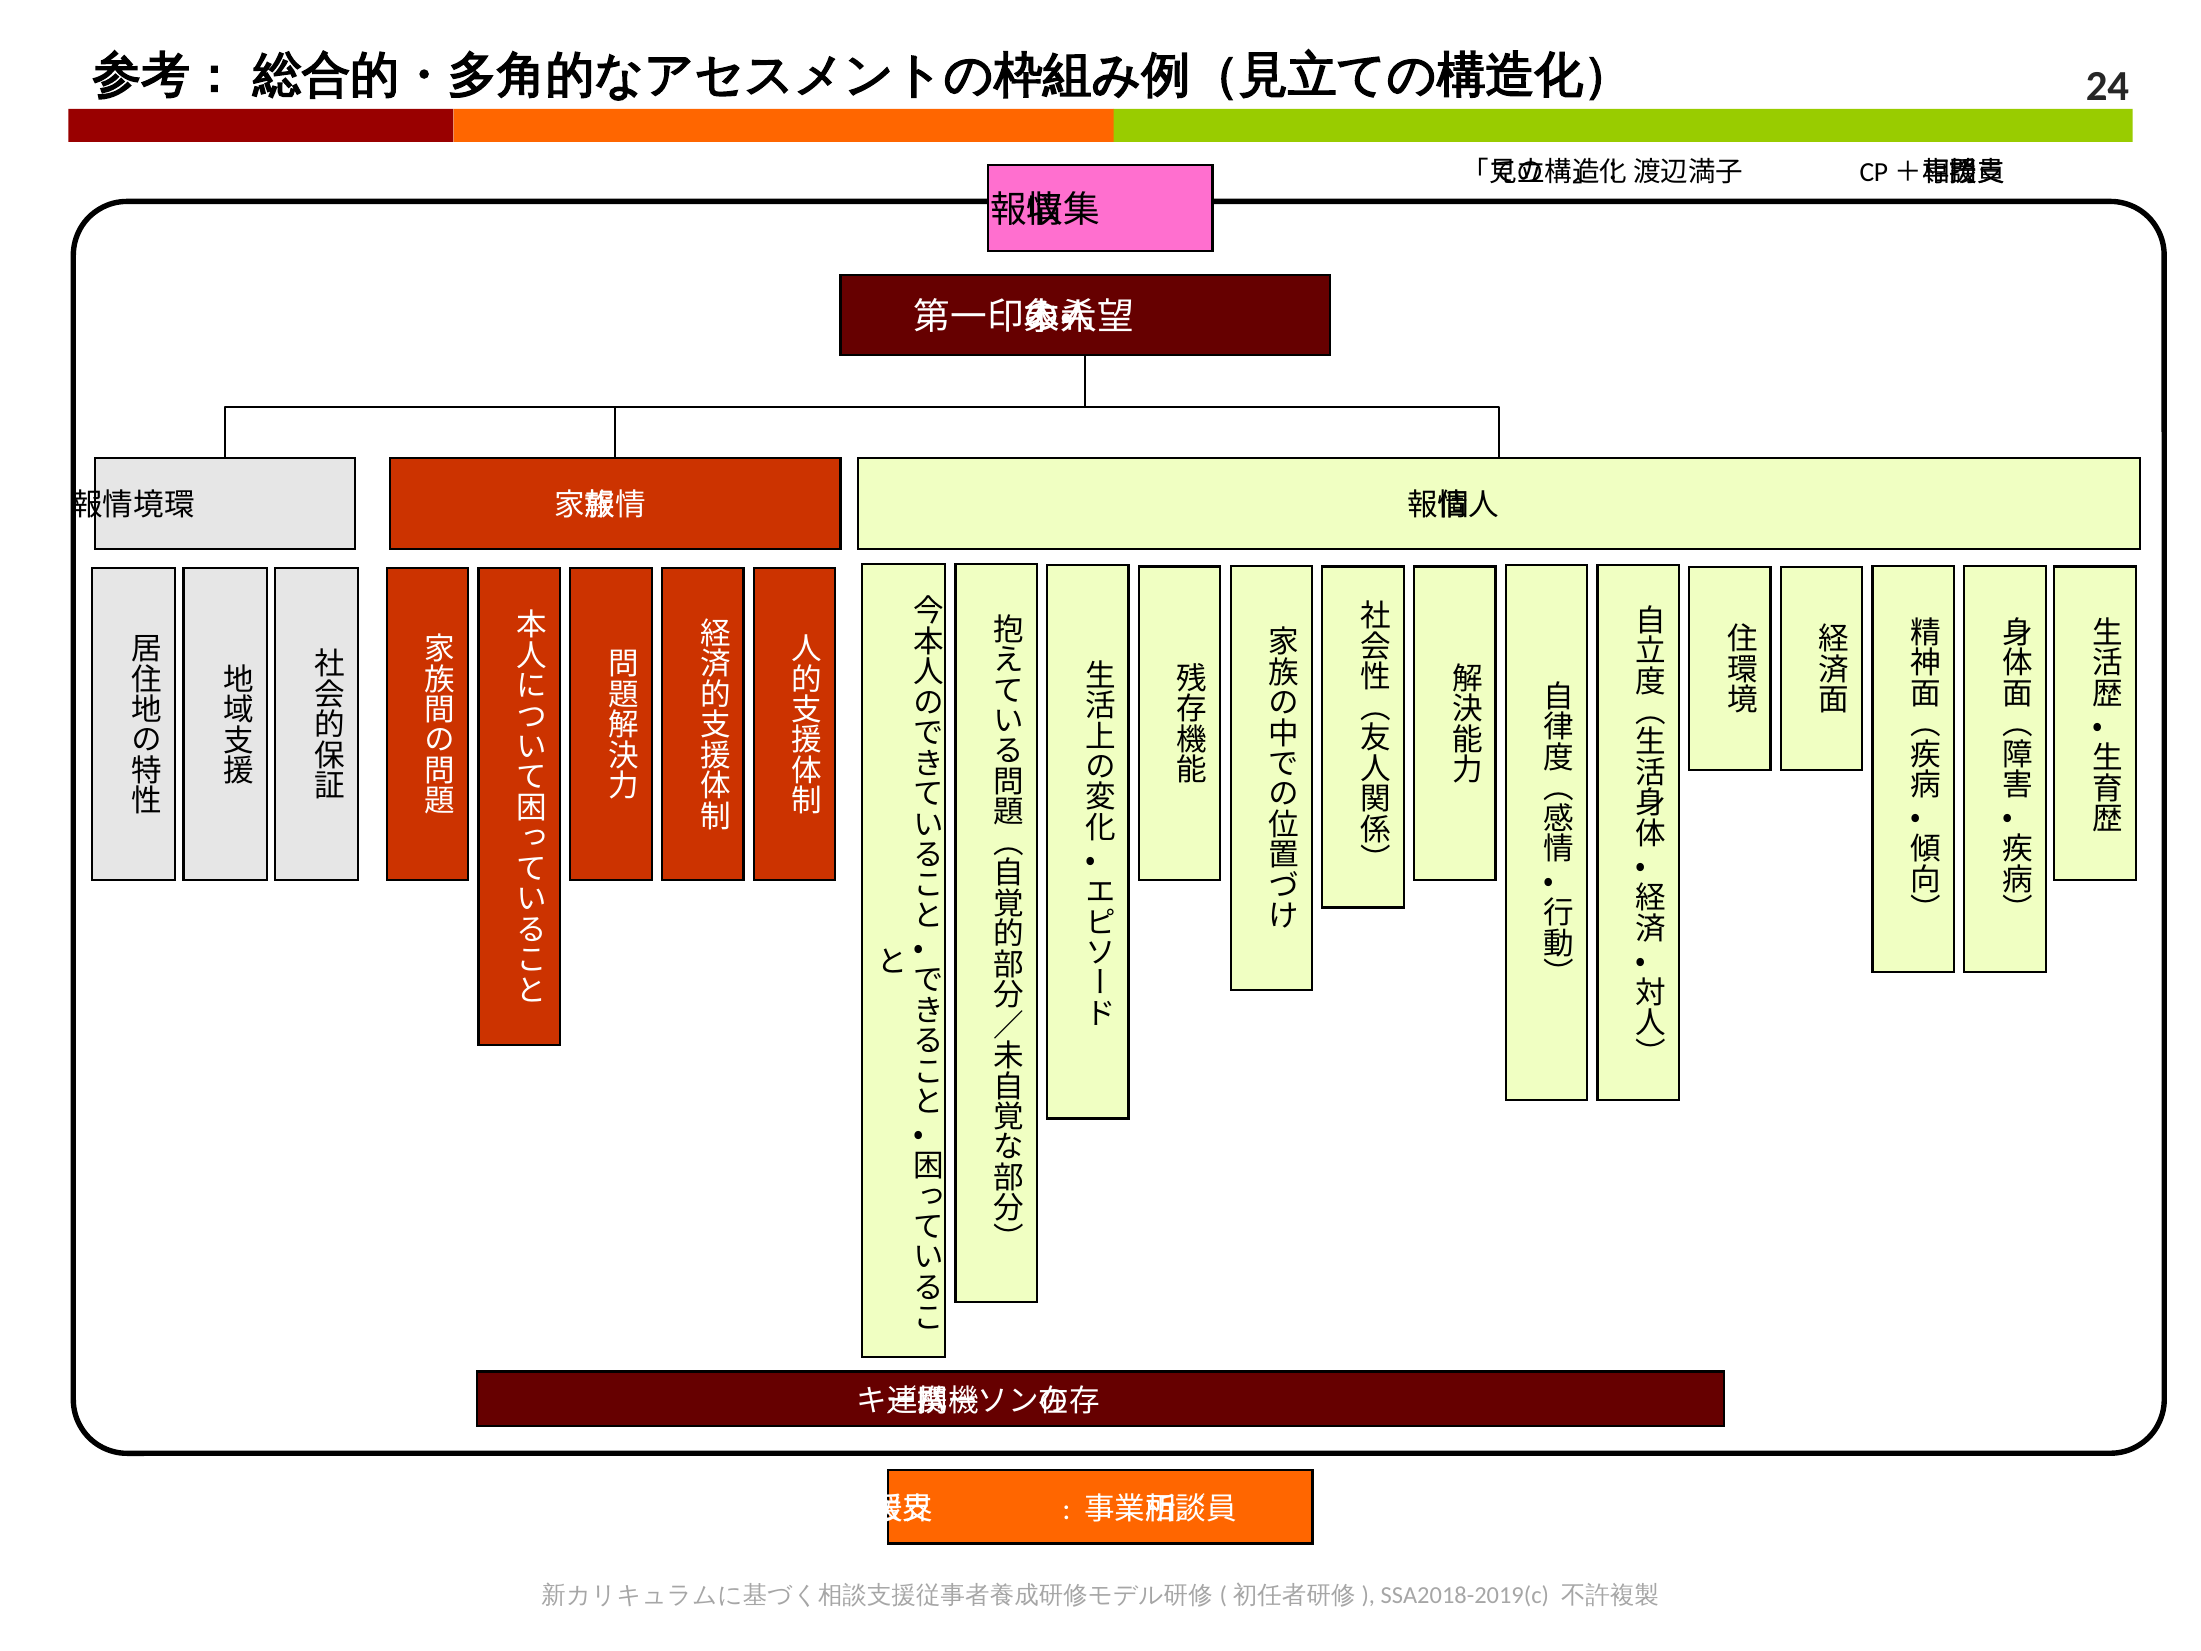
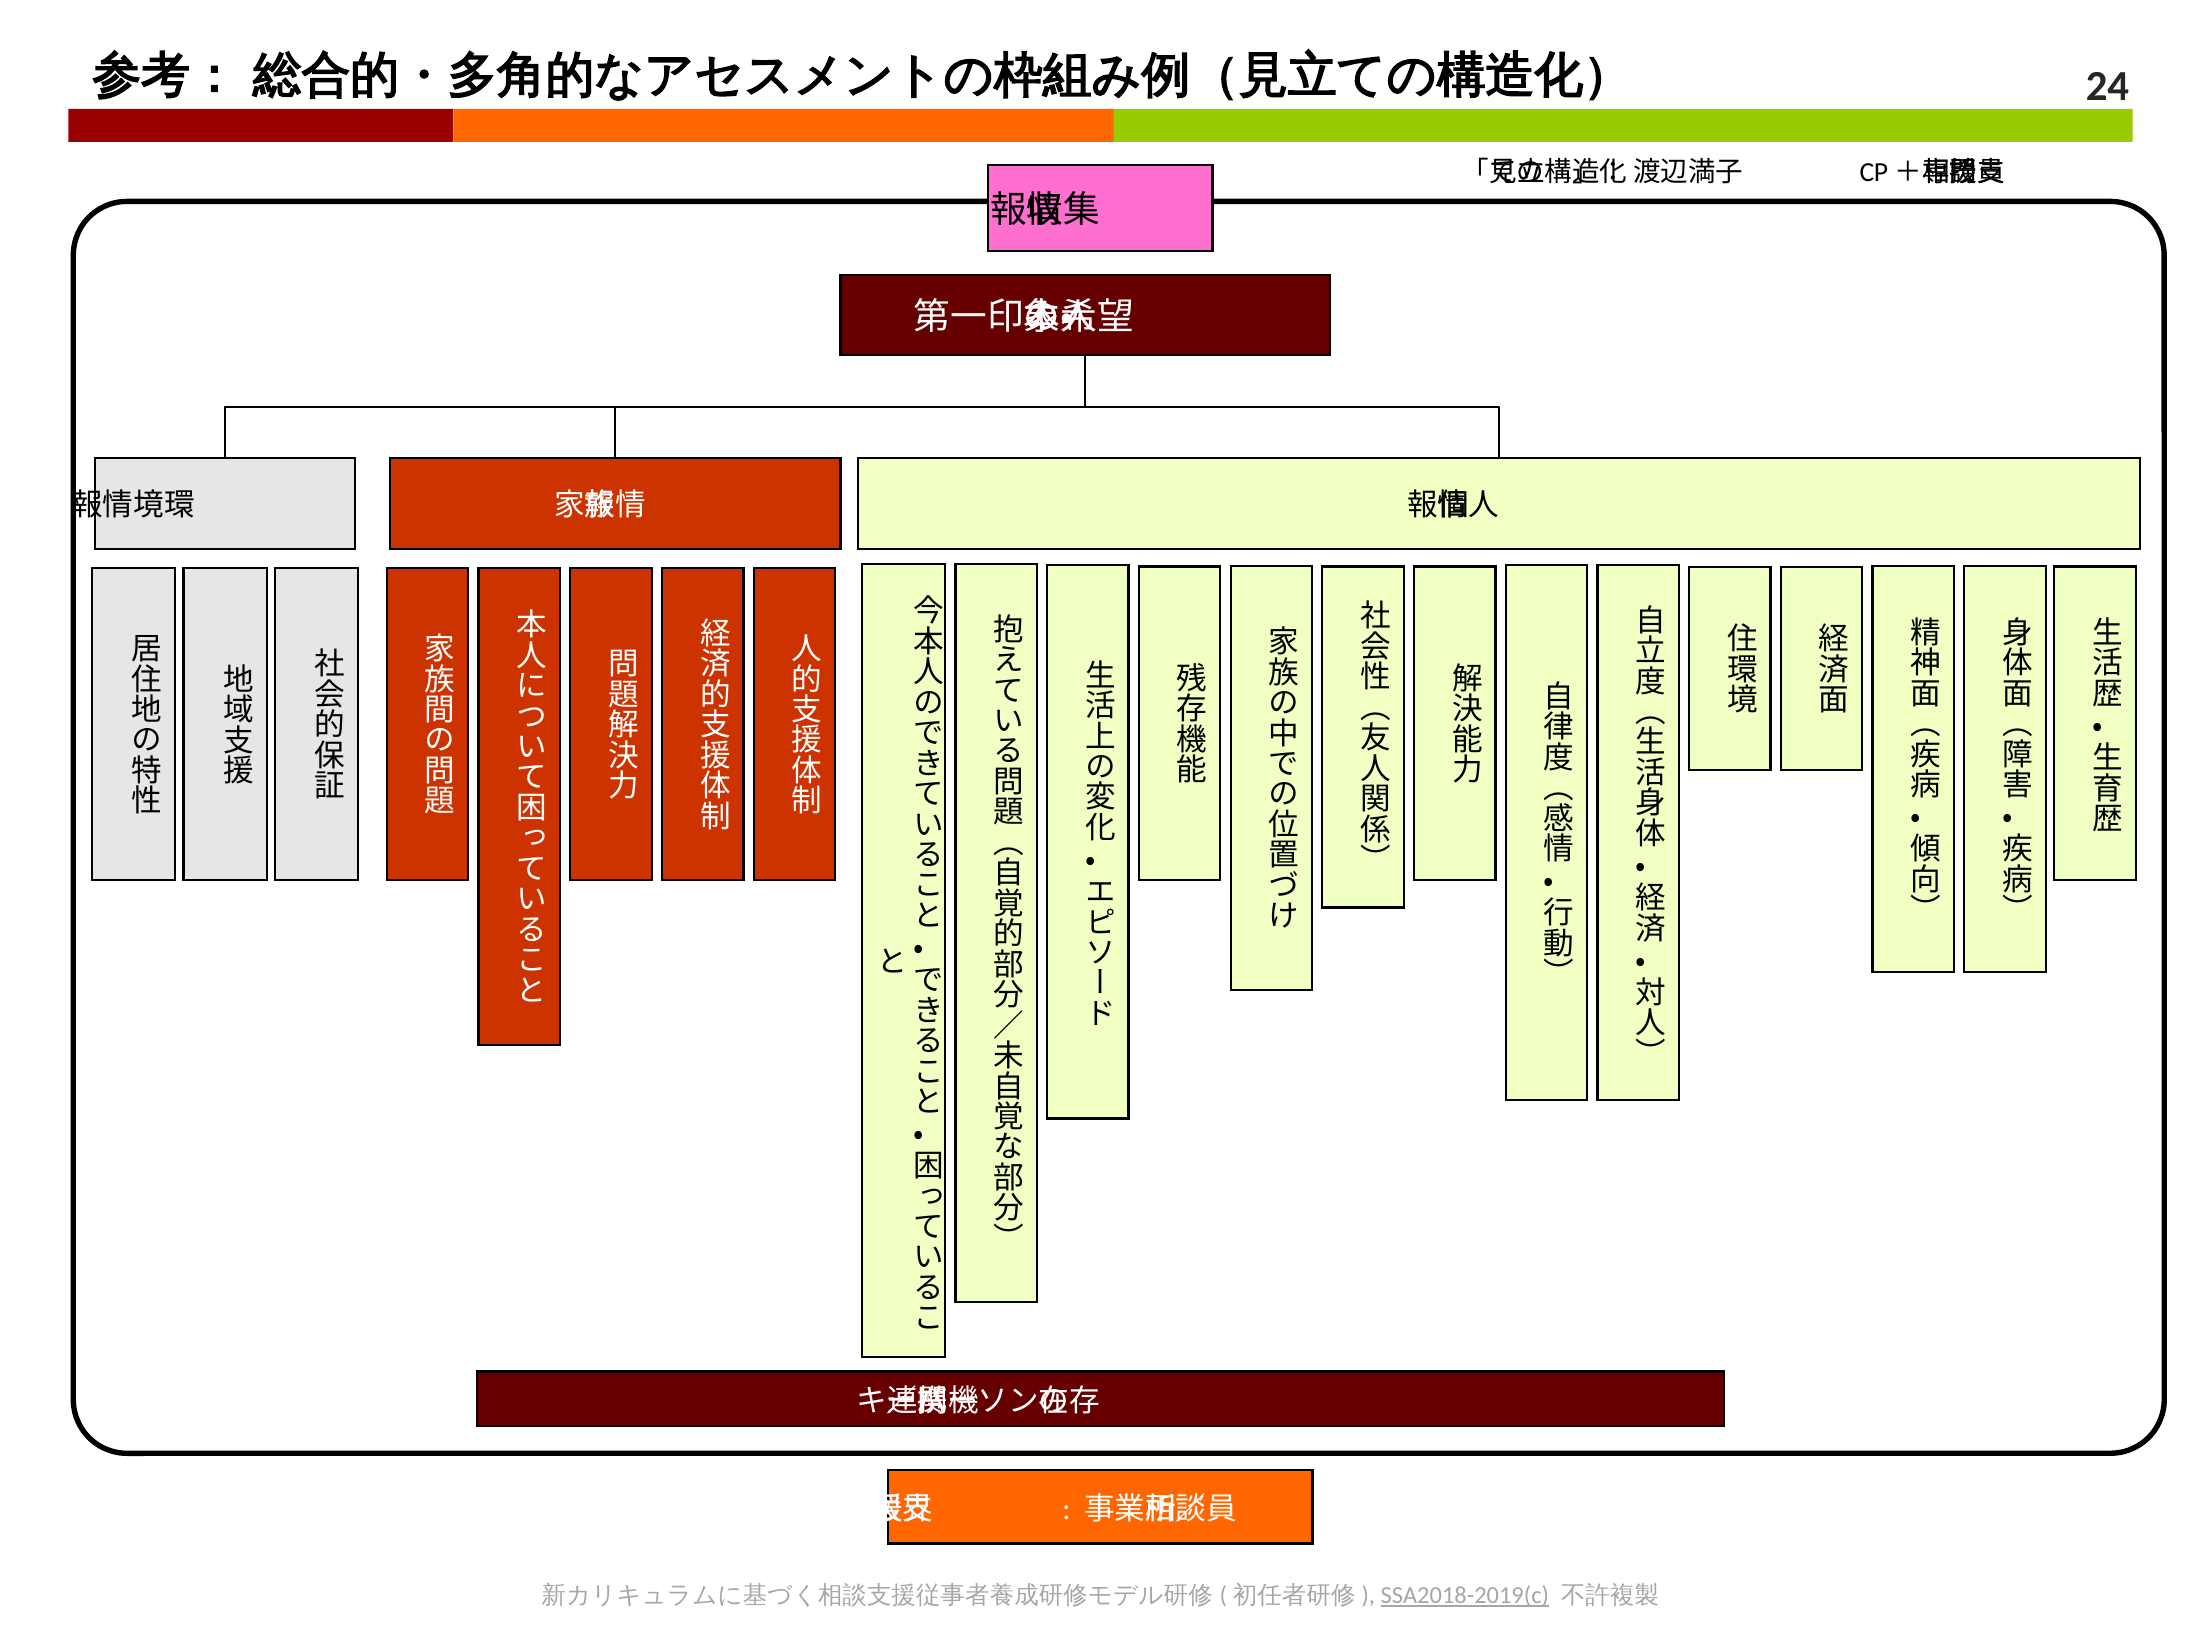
SSA2018-2019(c underline: none -> present
